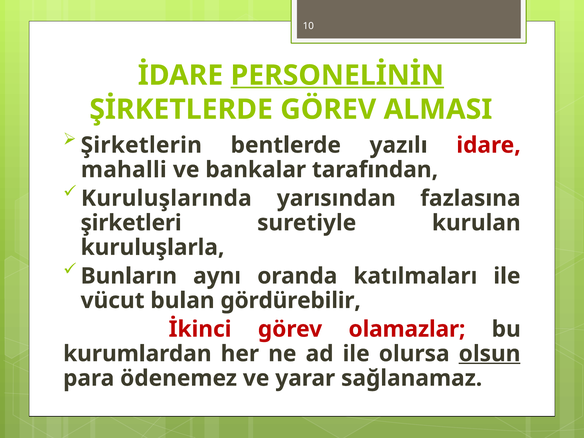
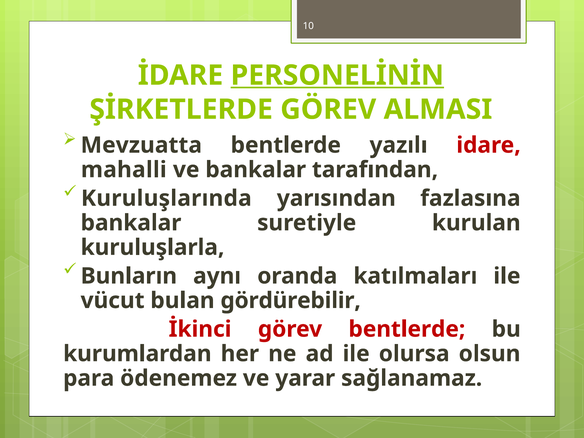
Şirketlerin: Şirketlerin -> Mevzuatta
şirketleri at (131, 223): şirketleri -> bankalar
görev olamazlar: olamazlar -> bentlerde
olsun underline: present -> none
